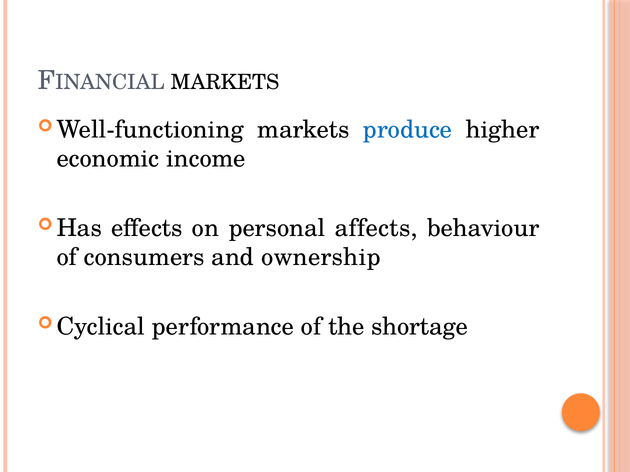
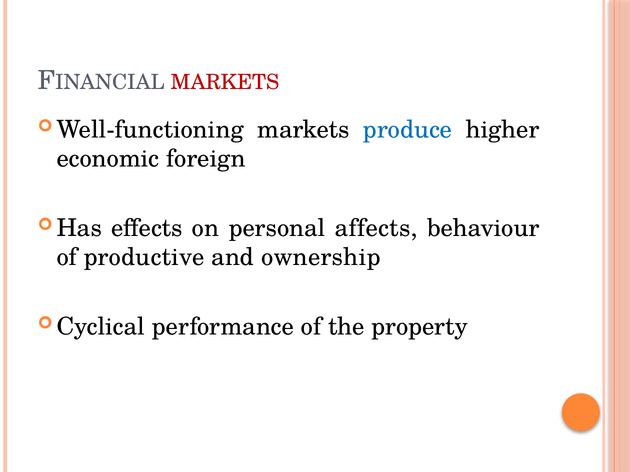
MARKETS at (225, 82) colour: black -> red
income: income -> foreign
consumers: consumers -> productive
shortage: shortage -> property
